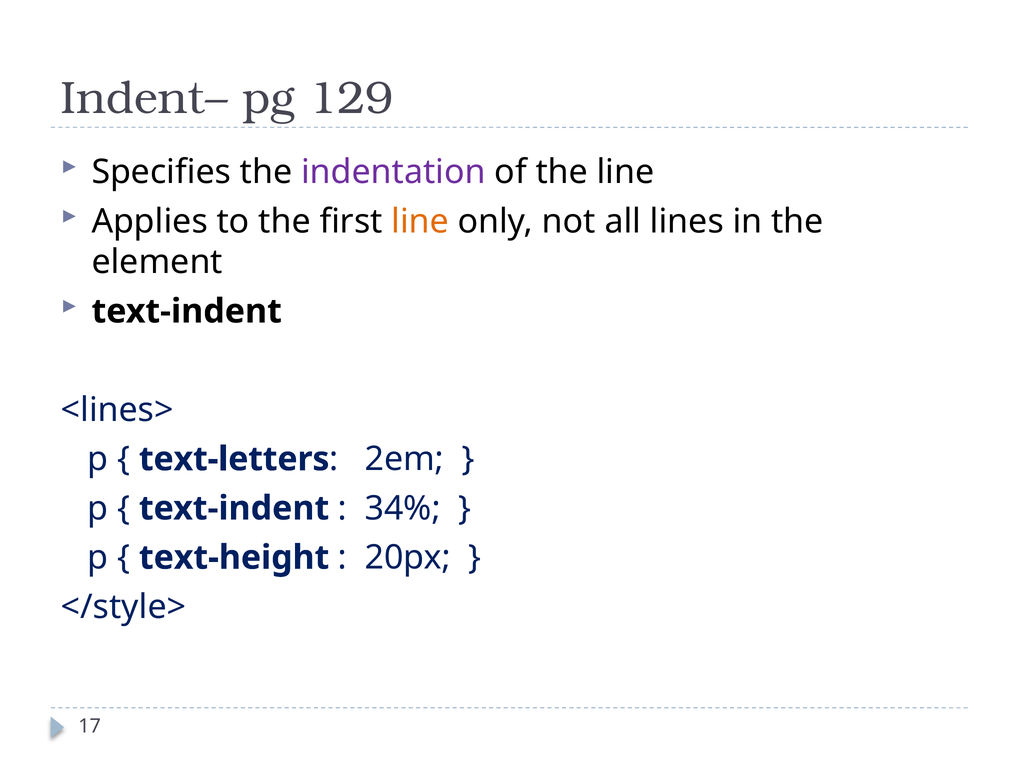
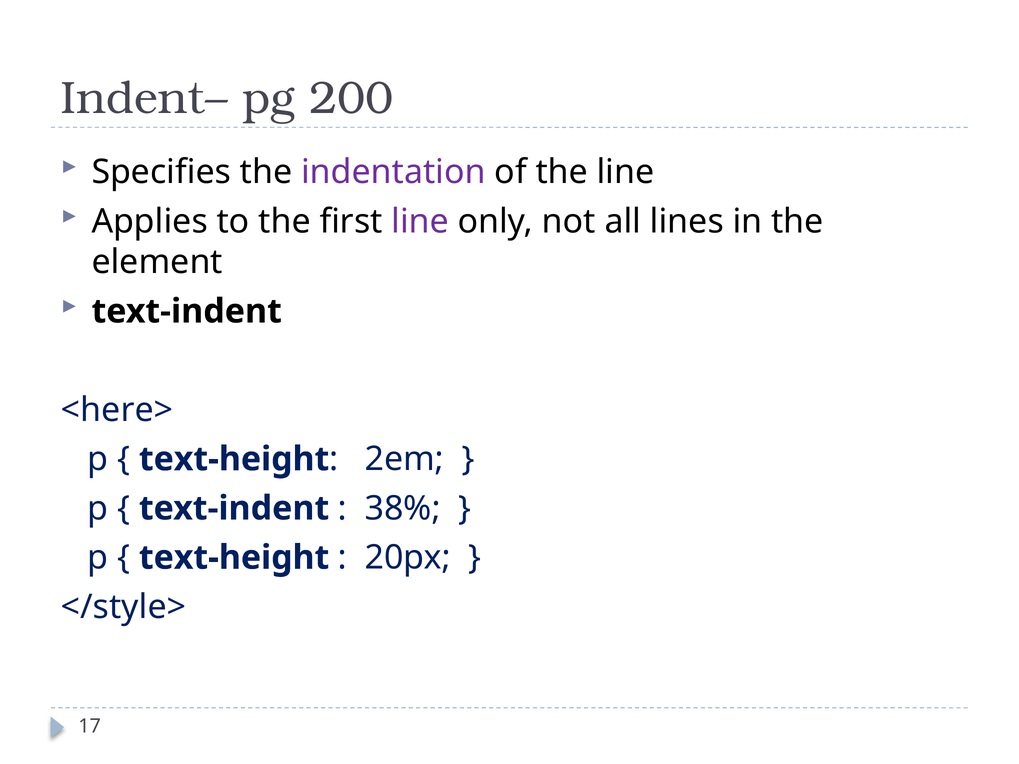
129: 129 -> 200
line at (420, 221) colour: orange -> purple
<lines>: <lines> -> <here>
text-letters at (234, 459): text-letters -> text-height
34%: 34% -> 38%
